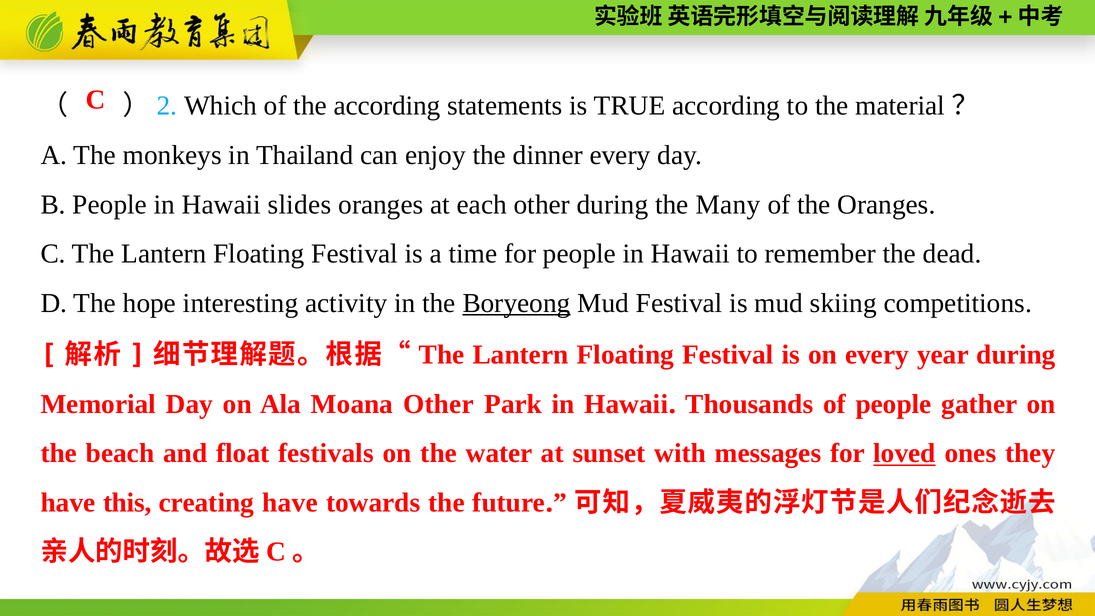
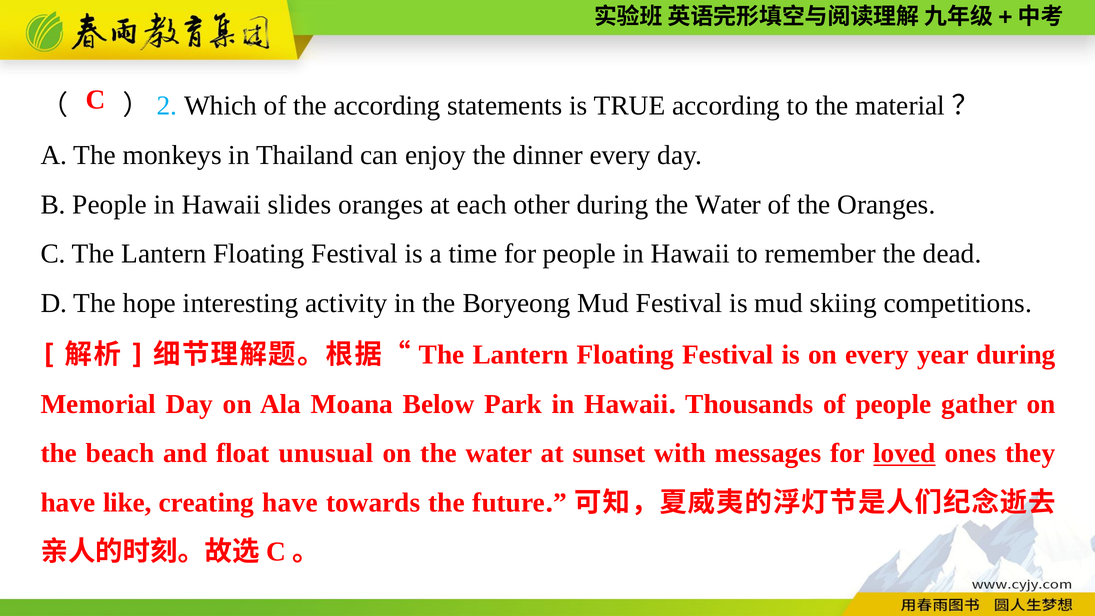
during the Many: Many -> Water
Boryeong underline: present -> none
Moana Other: Other -> Below
festivals: festivals -> unusual
this: this -> like
